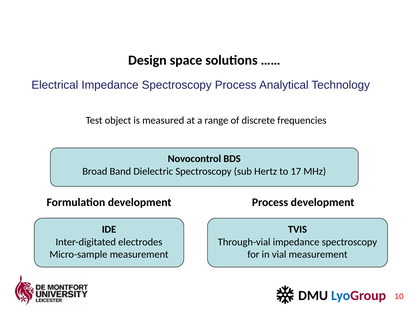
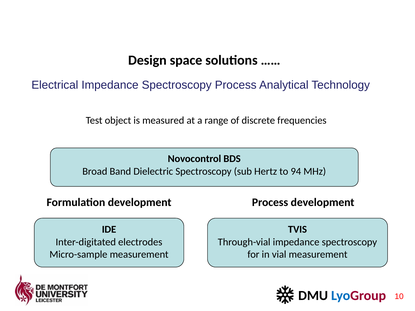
17: 17 -> 94
